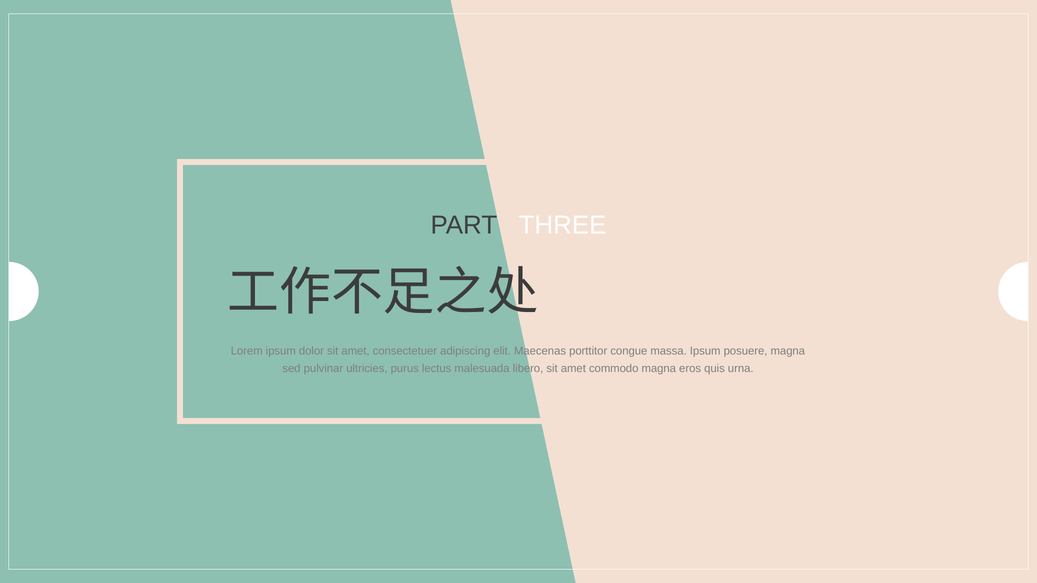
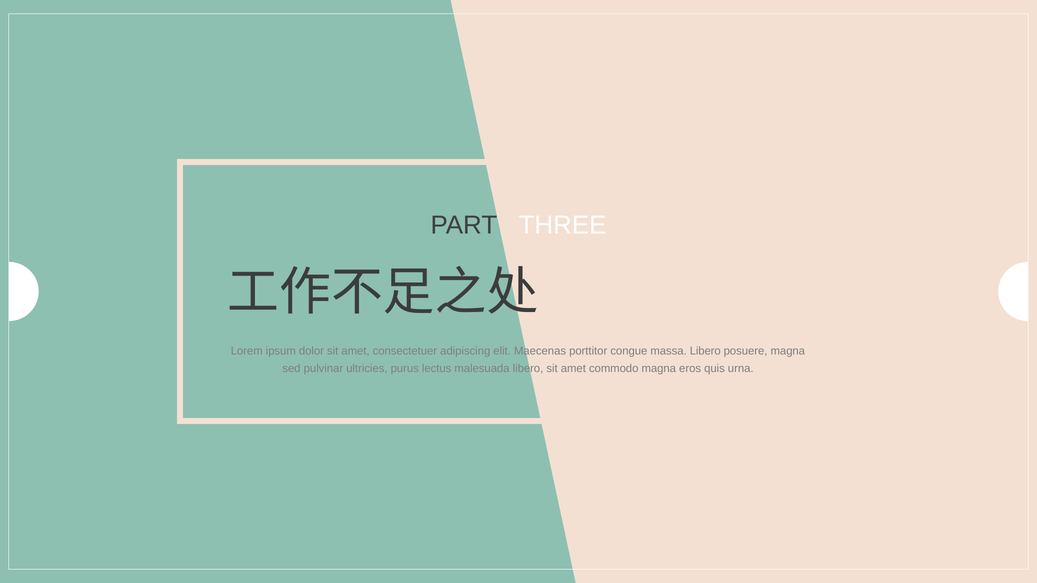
massa Ipsum: Ipsum -> Libero
